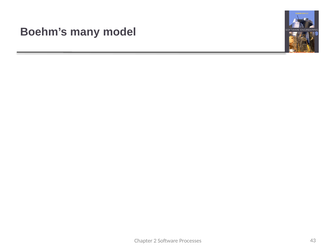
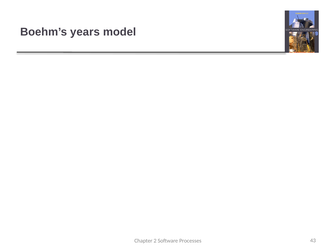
many: many -> years
